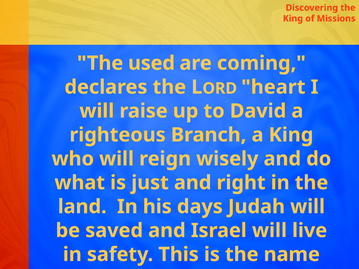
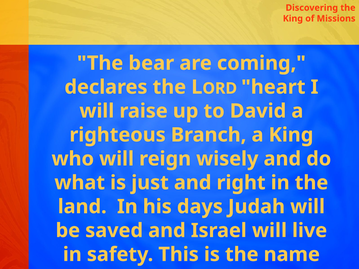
used: used -> bear
